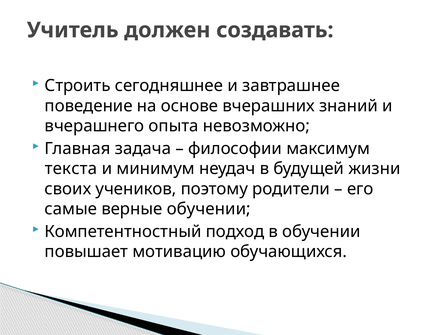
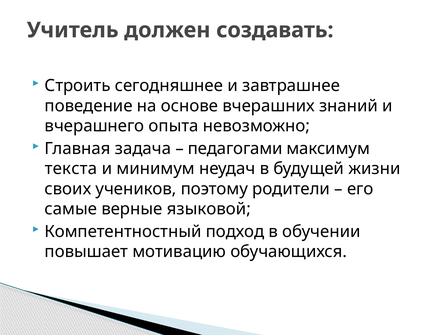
философии: философии -> педагогами
верные обучении: обучении -> языковой
